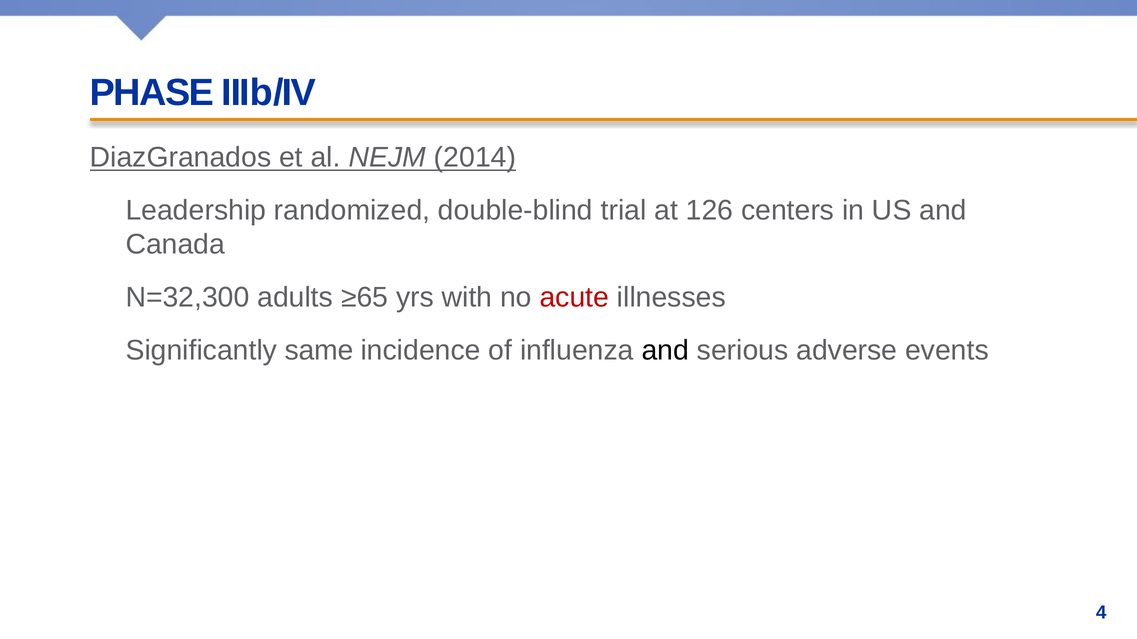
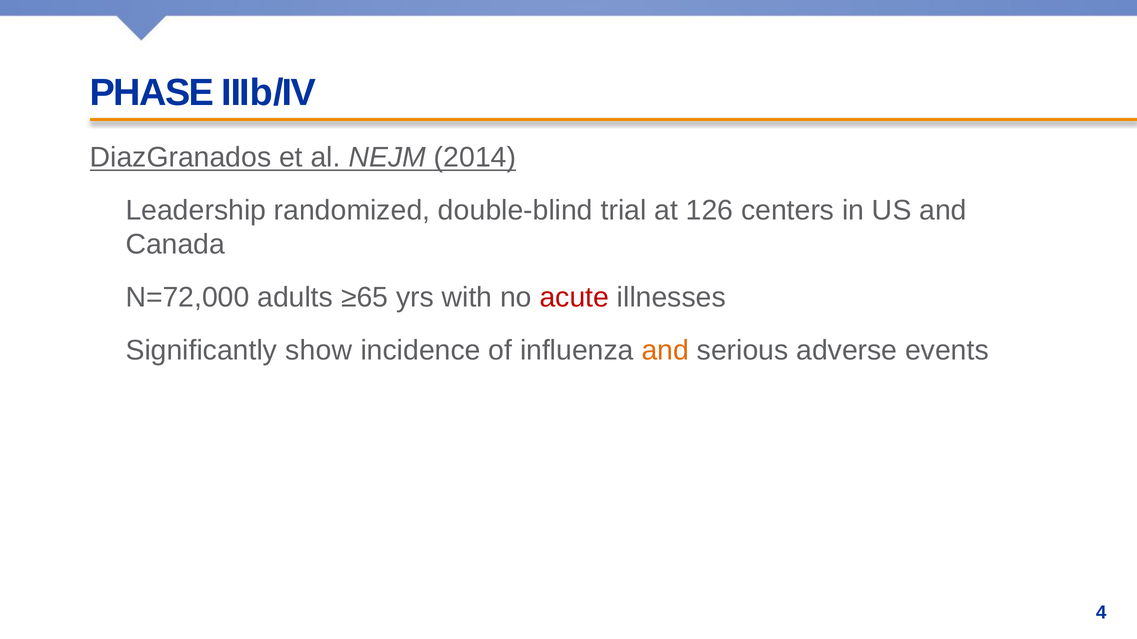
N=32,300: N=32,300 -> N=72,000
same: same -> show
and at (665, 351) colour: black -> orange
